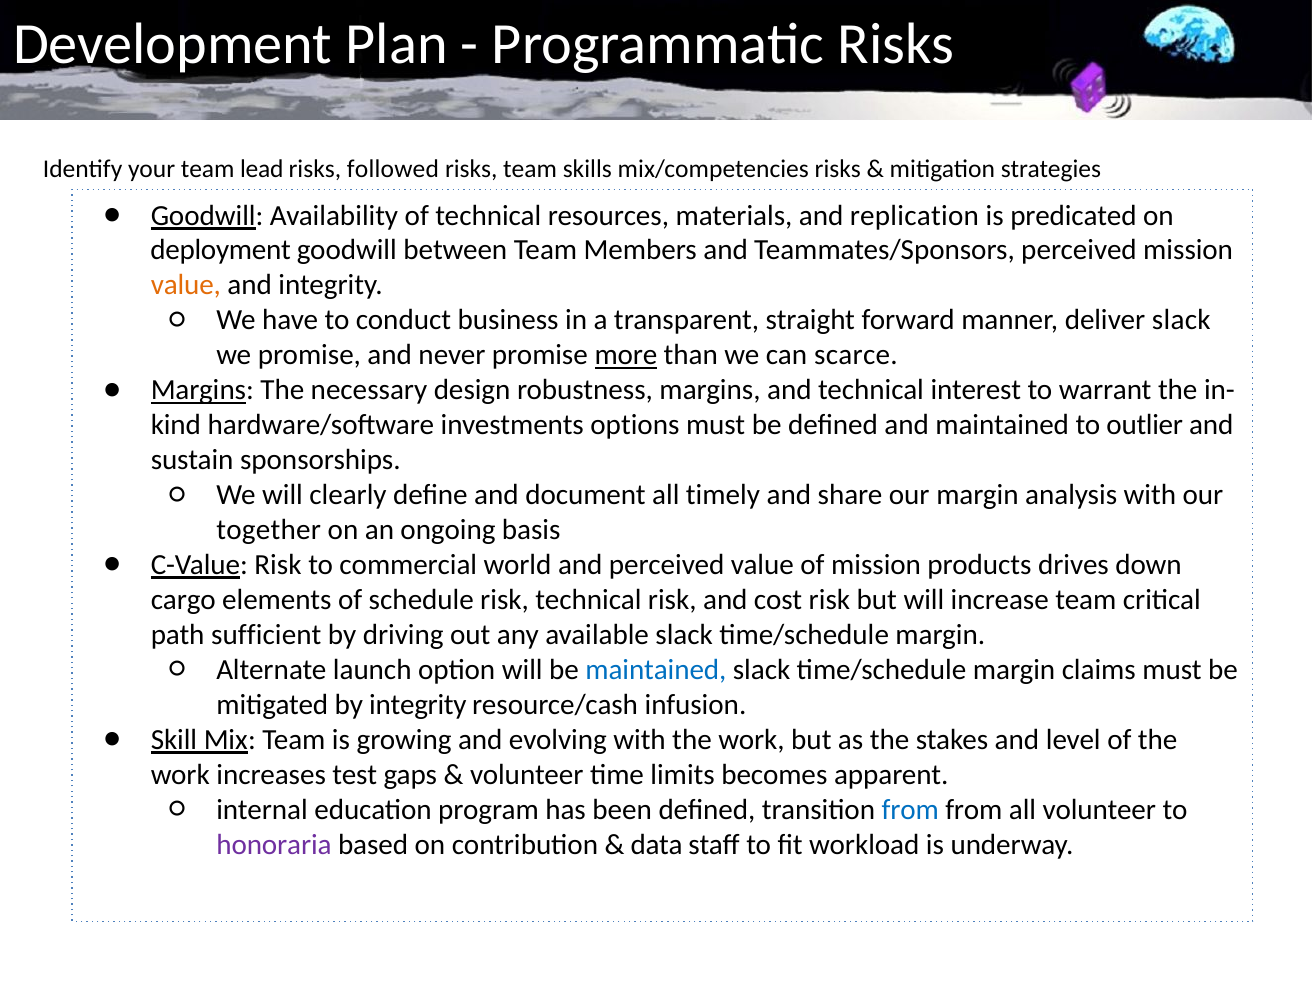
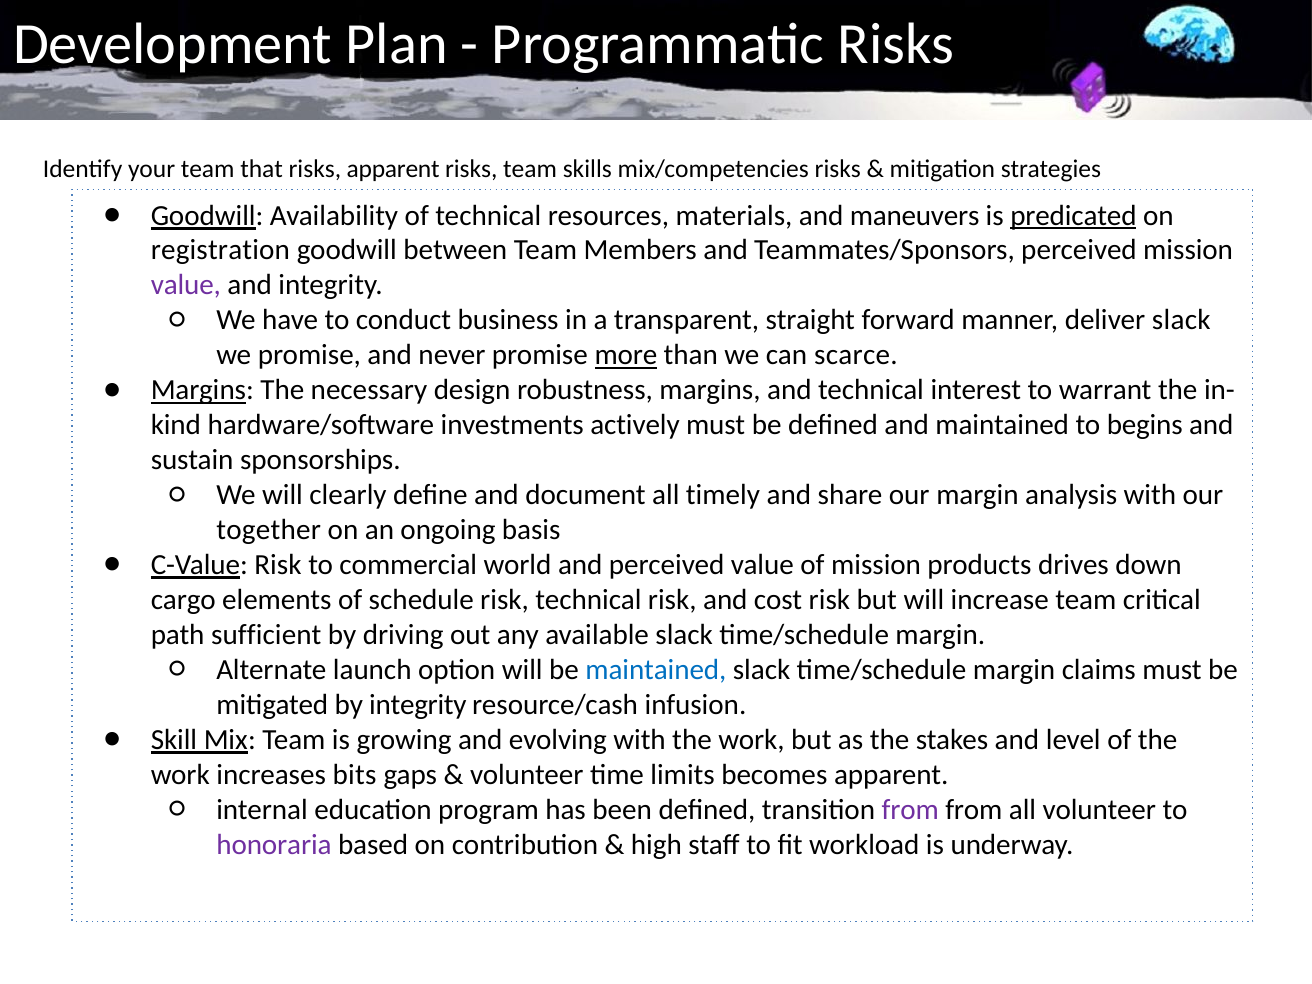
lead: lead -> that
risks followed: followed -> apparent
replication: replication -> maneuvers
predicated underline: none -> present
deployment: deployment -> registration
value at (186, 285) colour: orange -> purple
options: options -> actively
outlier: outlier -> begins
test: test -> bits
from at (910, 810) colour: blue -> purple
data: data -> high
